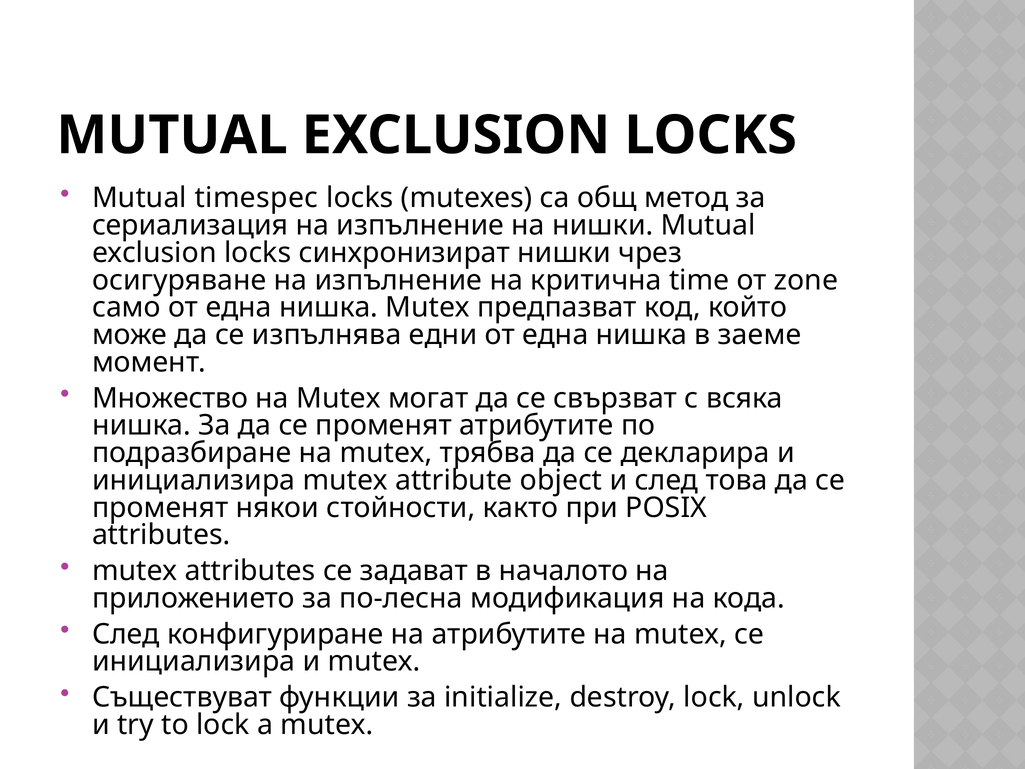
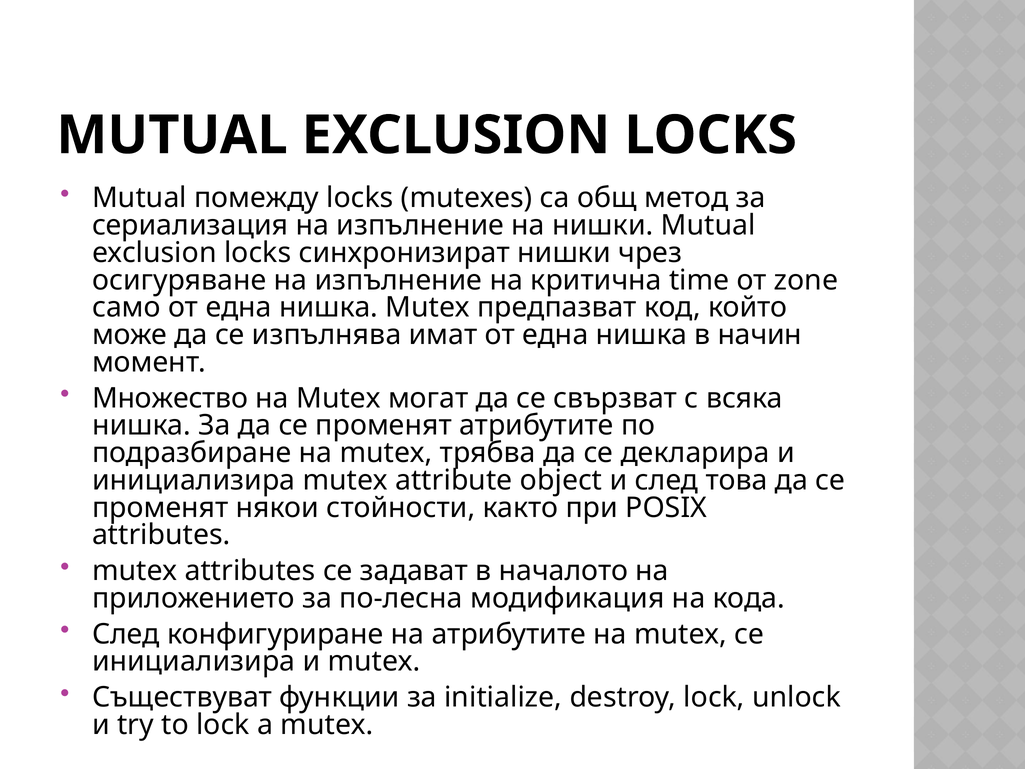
timespec: timespec -> помежду
едни: едни -> имат
заеме: заеме -> начин
